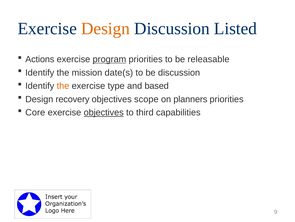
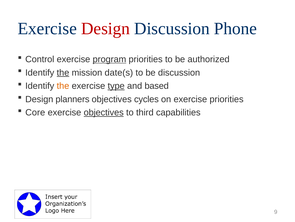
Design at (106, 29) colour: orange -> red
Listed: Listed -> Phone
Actions: Actions -> Control
releasable: releasable -> authorized
the at (63, 72) underline: none -> present
type underline: none -> present
recovery: recovery -> planners
scope: scope -> cycles
on planners: planners -> exercise
